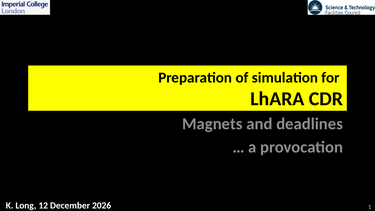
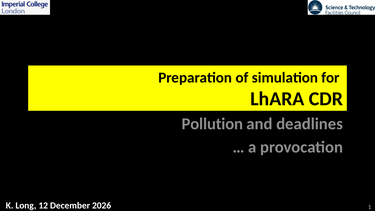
Magnets: Magnets -> Pollution
